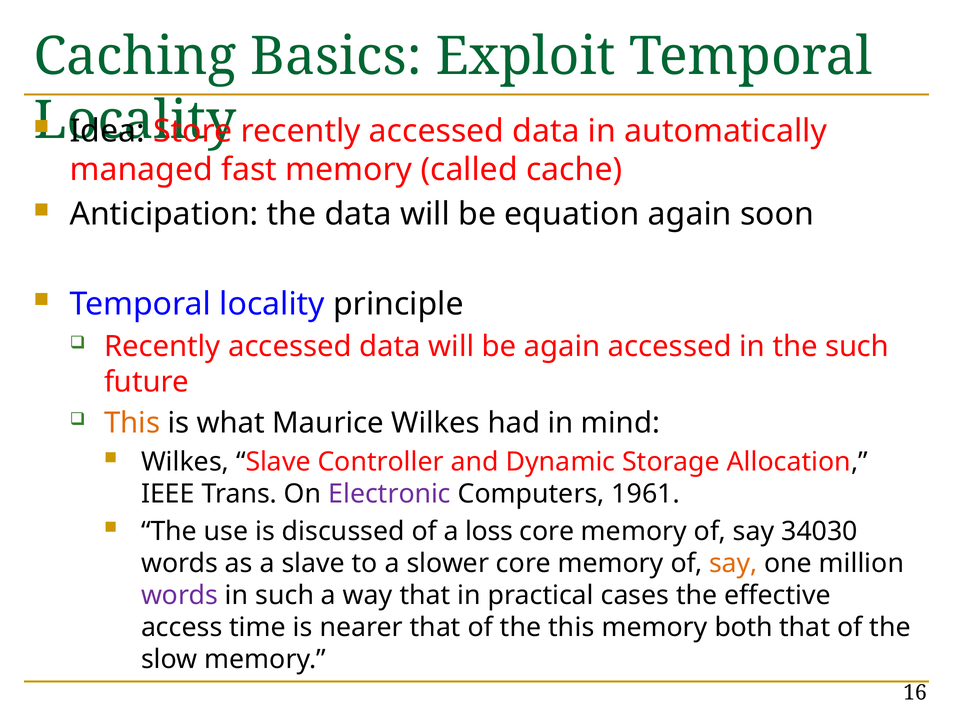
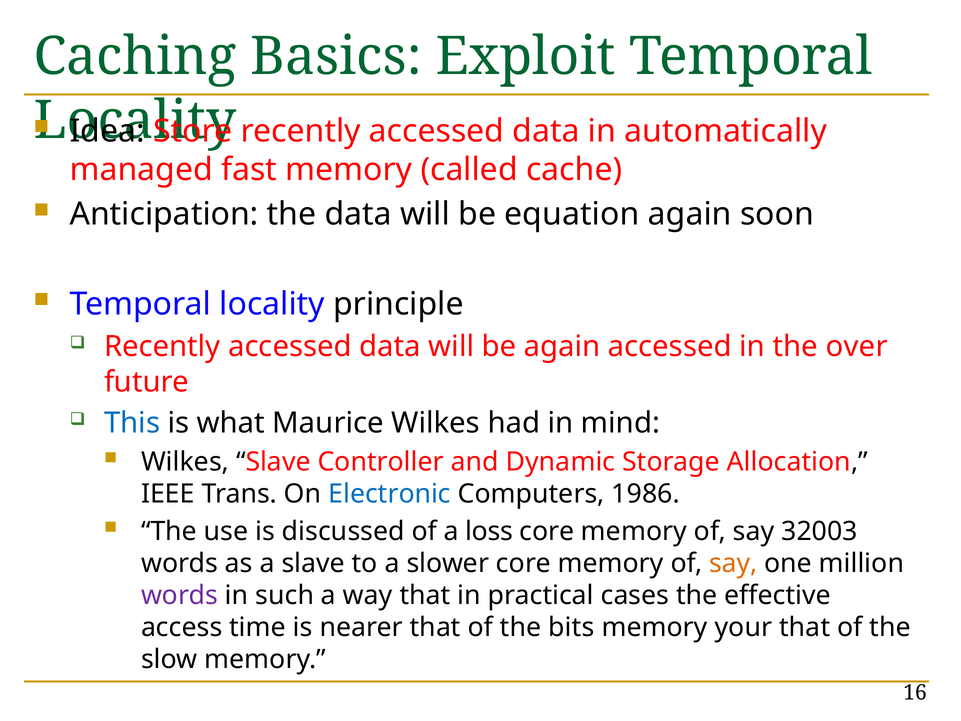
the such: such -> over
This at (132, 423) colour: orange -> blue
Electronic colour: purple -> blue
1961: 1961 -> 1986
34030: 34030 -> 32003
the this: this -> bits
both: both -> your
